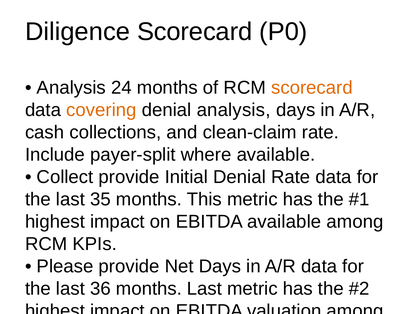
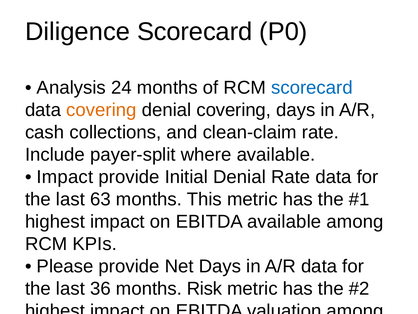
scorecard at (312, 88) colour: orange -> blue
denial analysis: analysis -> covering
Collect at (65, 177): Collect -> Impact
35: 35 -> 63
months Last: Last -> Risk
